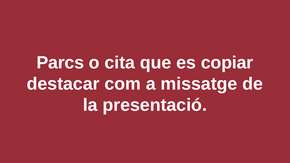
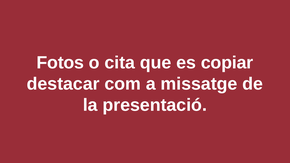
Parcs: Parcs -> Fotos
